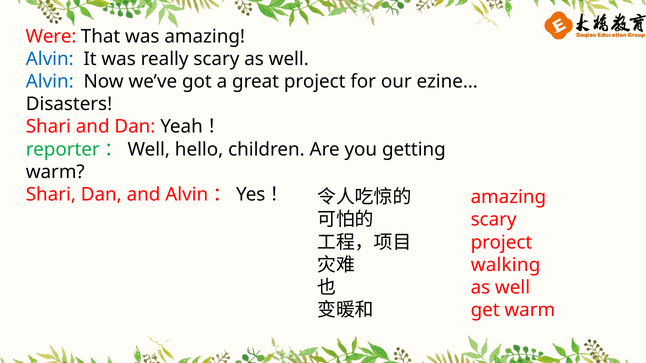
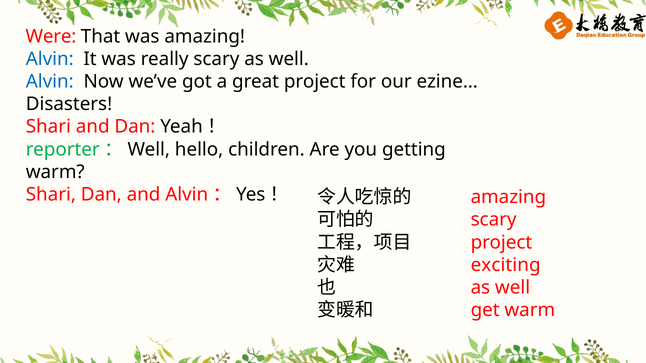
walking: walking -> exciting
